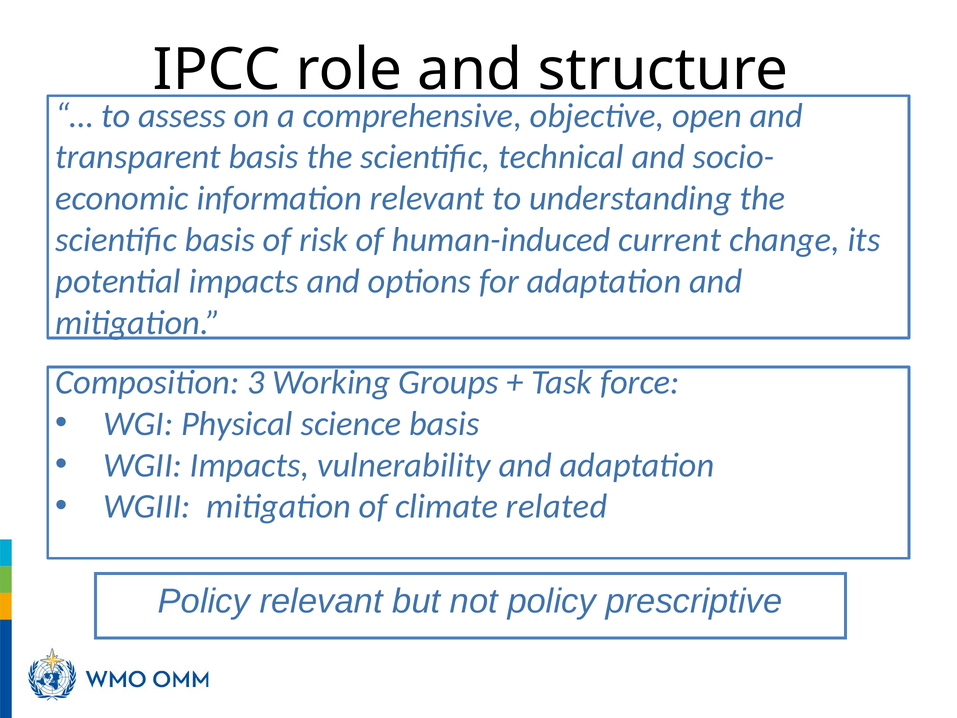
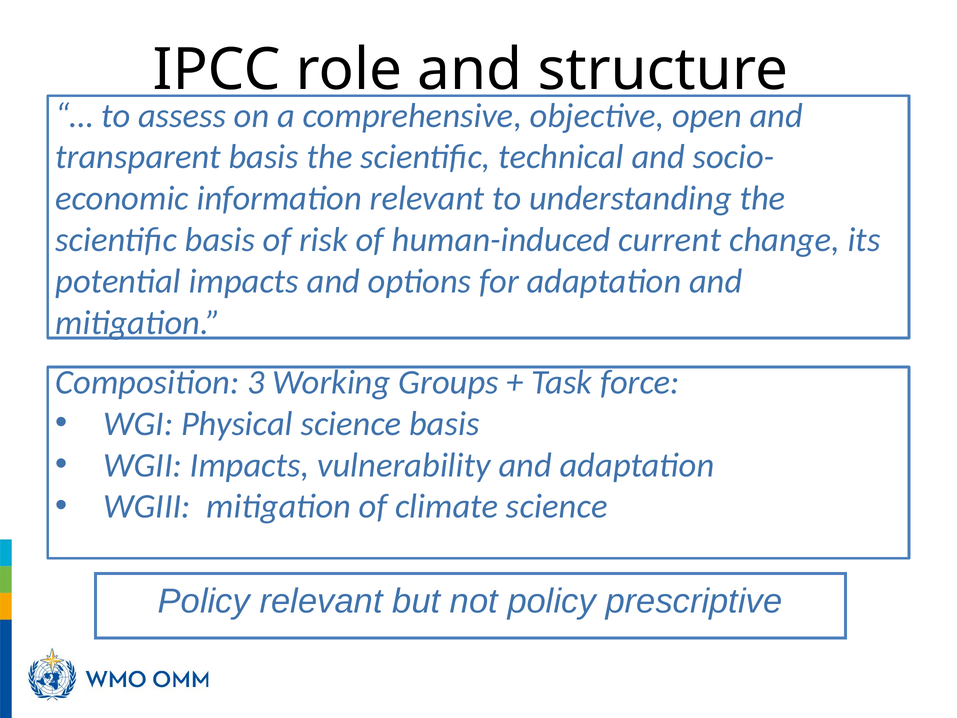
climate related: related -> science
